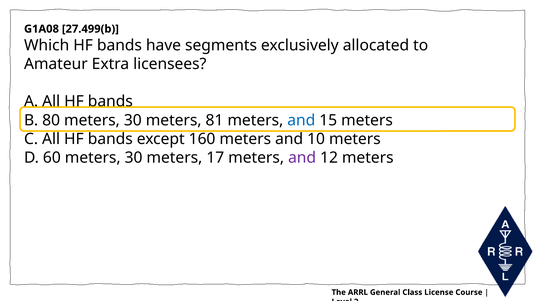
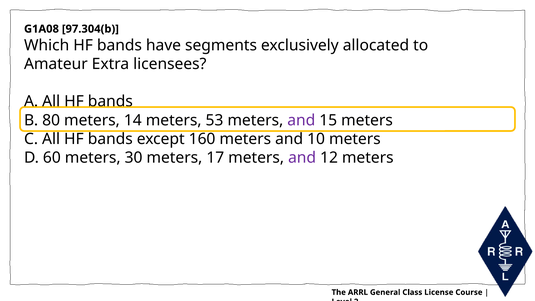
27.499(b: 27.499(b -> 97.304(b
80 meters 30: 30 -> 14
81: 81 -> 53
and at (301, 120) colour: blue -> purple
